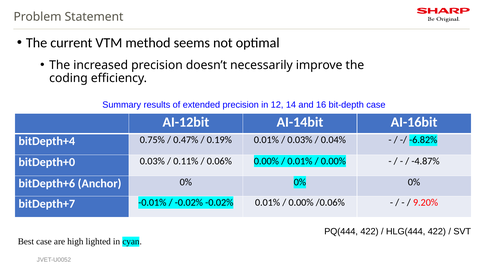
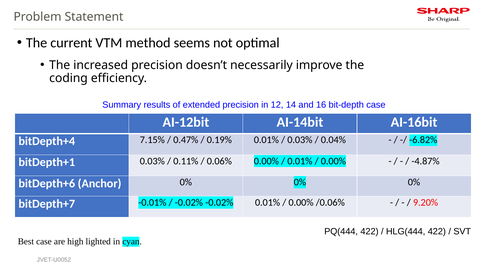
0.75%: 0.75% -> 7.15%
bitDepth+0: bitDepth+0 -> bitDepth+1
